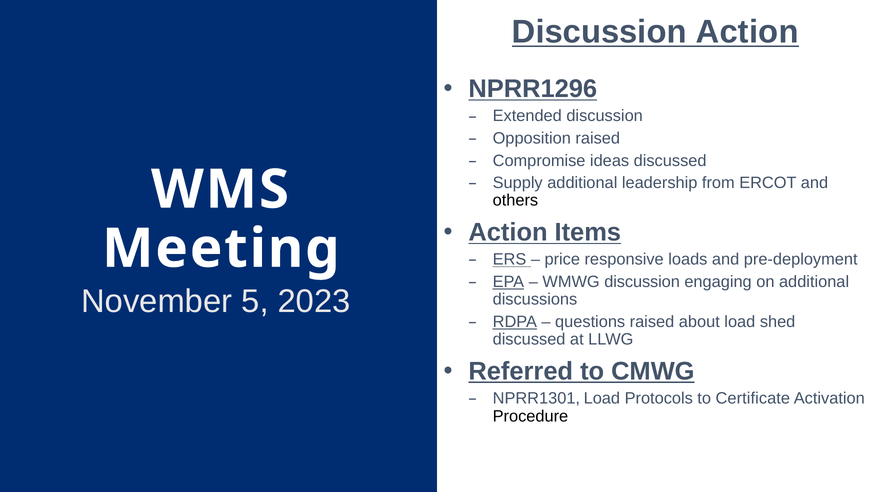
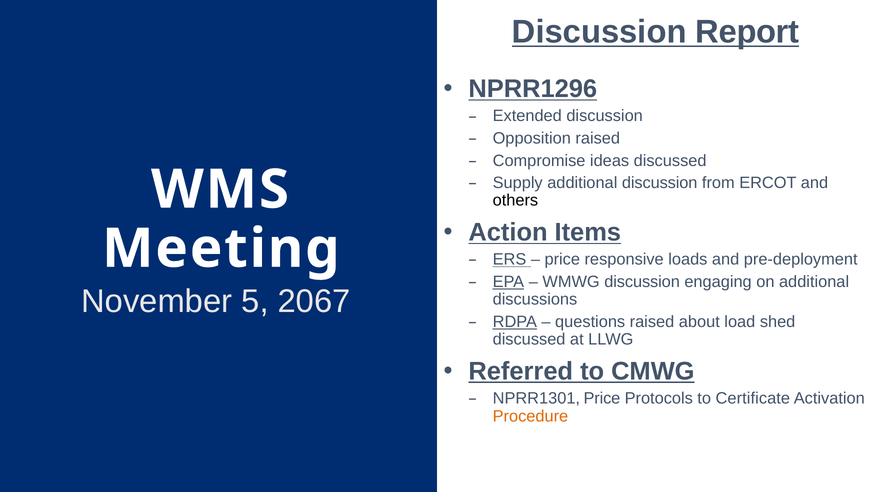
Discussion Action: Action -> Report
additional leadership: leadership -> discussion
2023: 2023 -> 2067
NPRR1301 Load: Load -> Price
Procedure colour: black -> orange
